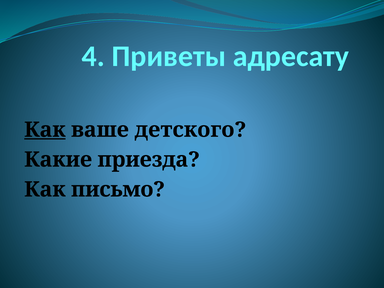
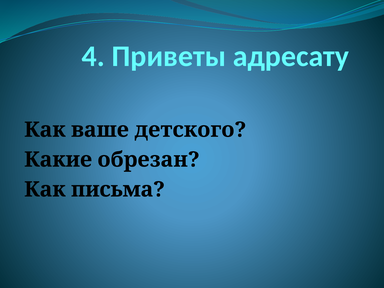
Как at (45, 130) underline: present -> none
приезда: приезда -> обрезан
письмо: письмо -> письма
